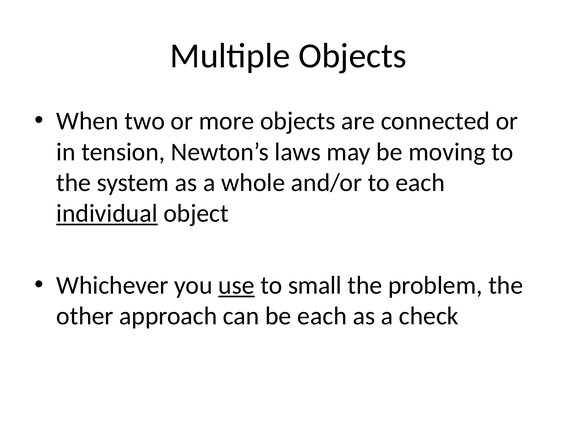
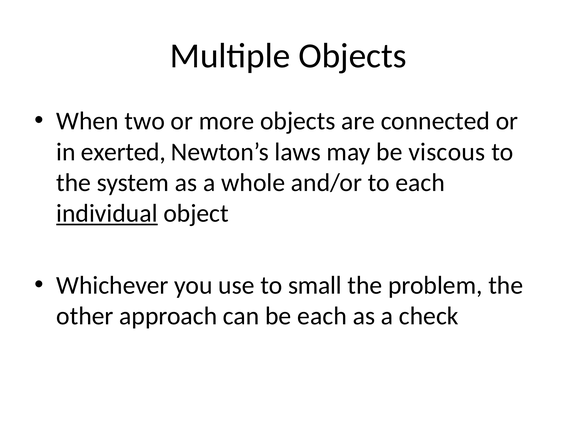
tension: tension -> exerted
moving: moving -> viscous
use underline: present -> none
